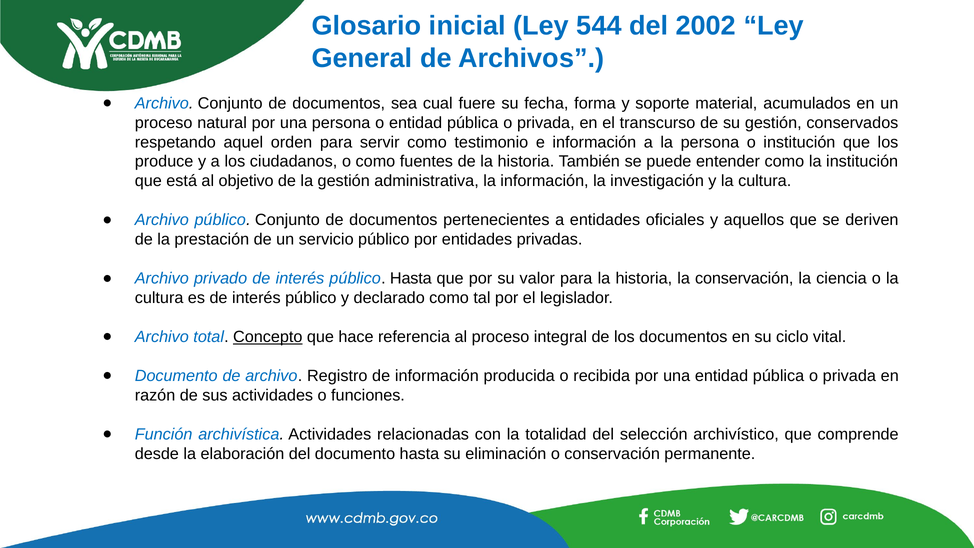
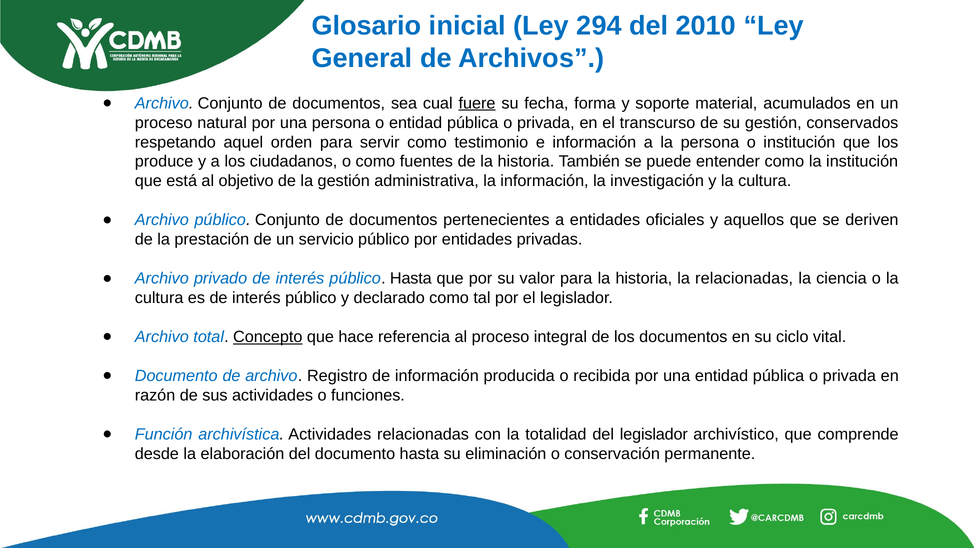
544: 544 -> 294
2002: 2002 -> 2010
fuere underline: none -> present
la conservación: conservación -> relacionadas
del selección: selección -> legislador
